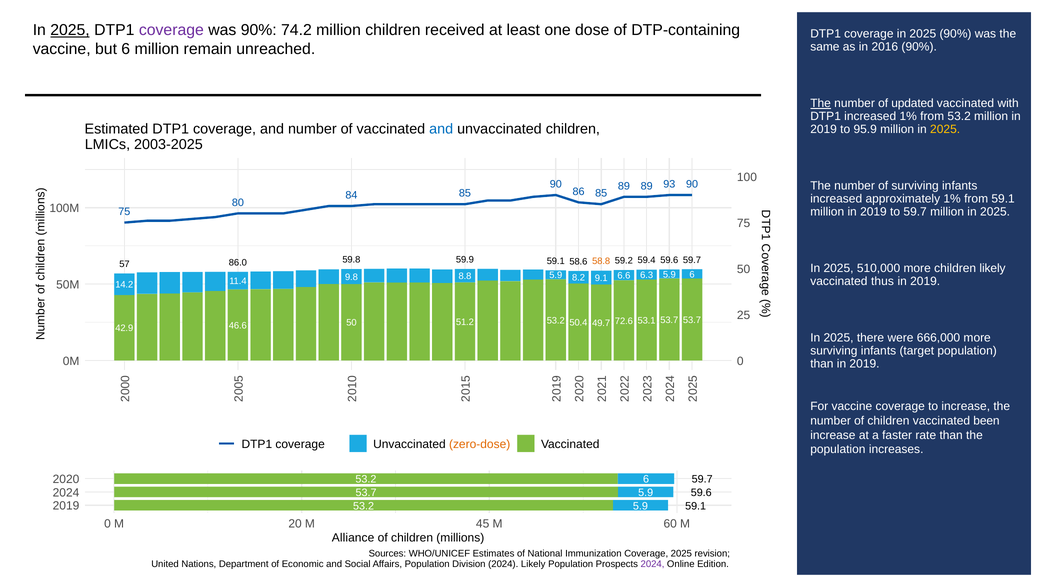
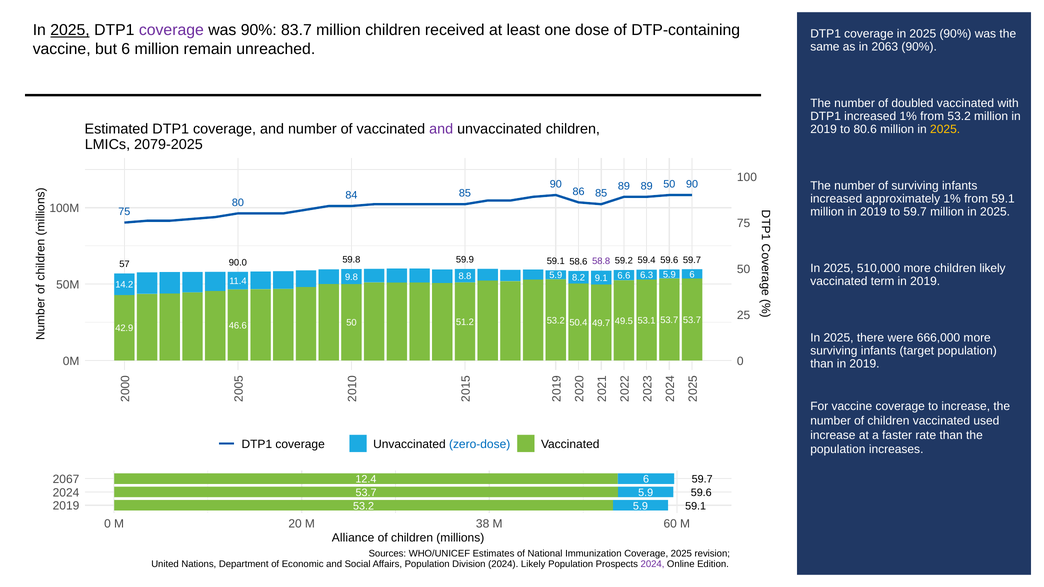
74.2: 74.2 -> 83.7
2016: 2016 -> 2063
The at (821, 103) underline: present -> none
updated: updated -> doubled
and at (441, 129) colour: blue -> purple
95.9: 95.9 -> 80.6
2003-2025: 2003-2025 -> 2079-2025
89 93: 93 -> 50
86.0: 86.0 -> 90.0
58.8 colour: orange -> purple
thus: thus -> term
72.6: 72.6 -> 49.5
been: been -> used
zero-dose colour: orange -> blue
2020: 2020 -> 2067
53.2 at (366, 480): 53.2 -> 12.4
45: 45 -> 38
